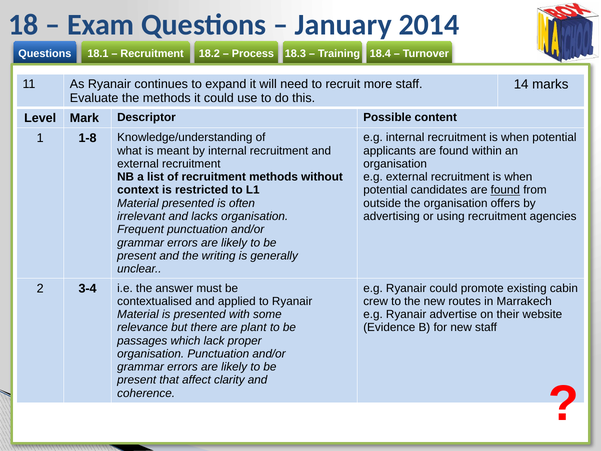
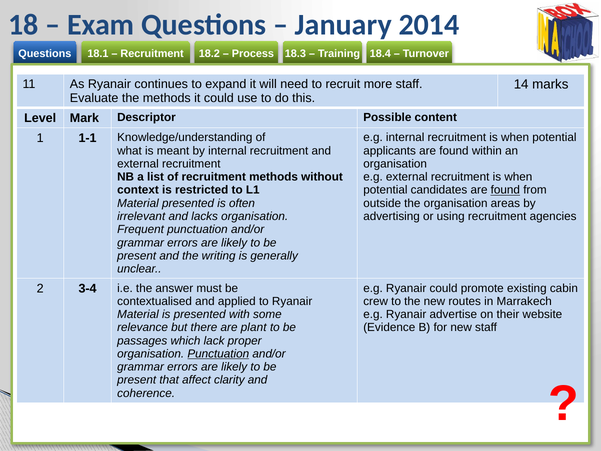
1-8: 1-8 -> 1-1
offers: offers -> areas
Punctuation at (218, 354) underline: none -> present
